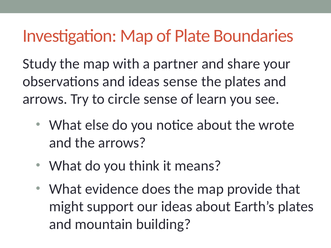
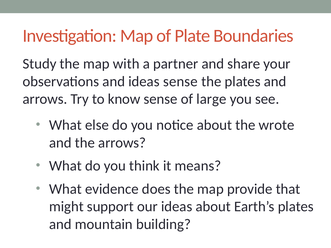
circle: circle -> know
learn: learn -> large
